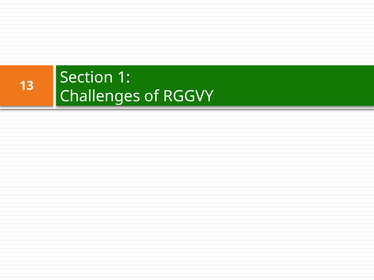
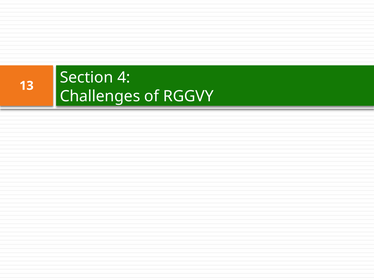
1: 1 -> 4
